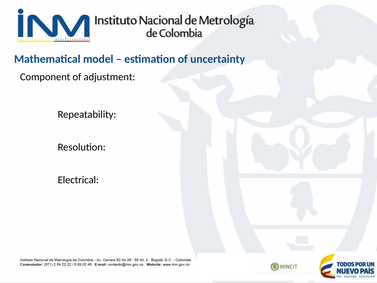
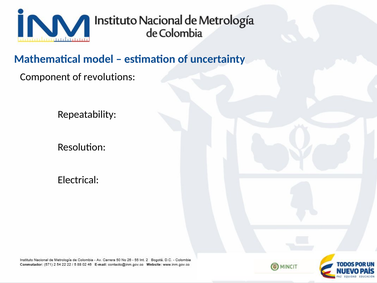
adjustment: adjustment -> revolutions
